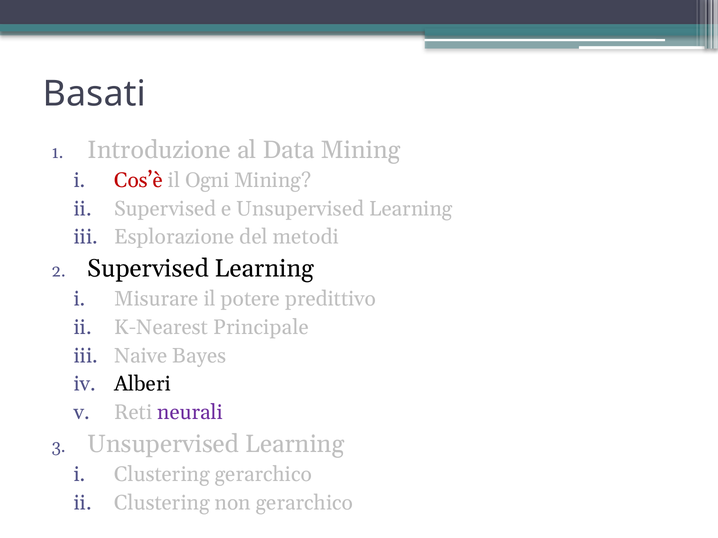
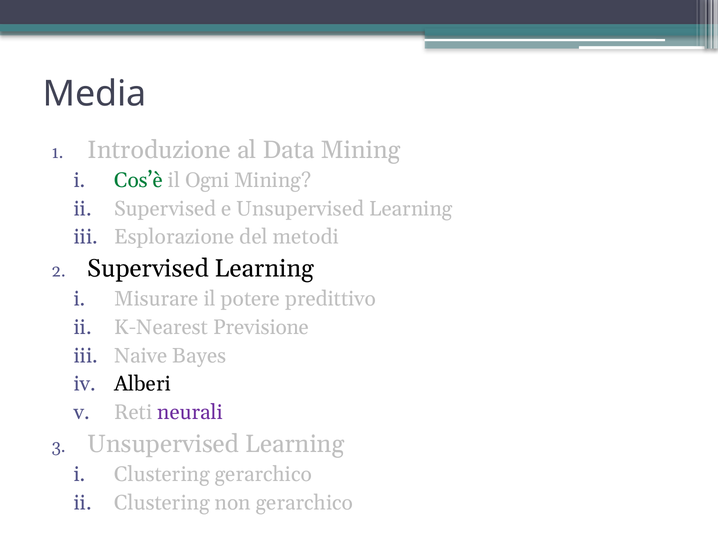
Basati: Basati -> Media
Cos’è colour: red -> green
Principale: Principale -> Previsione
